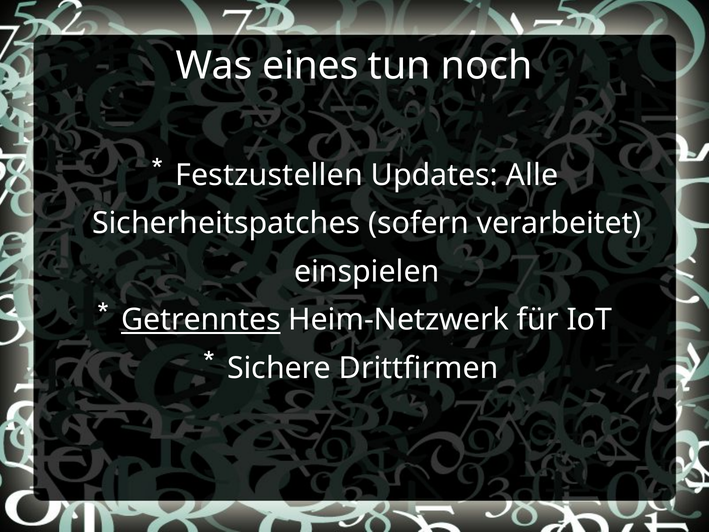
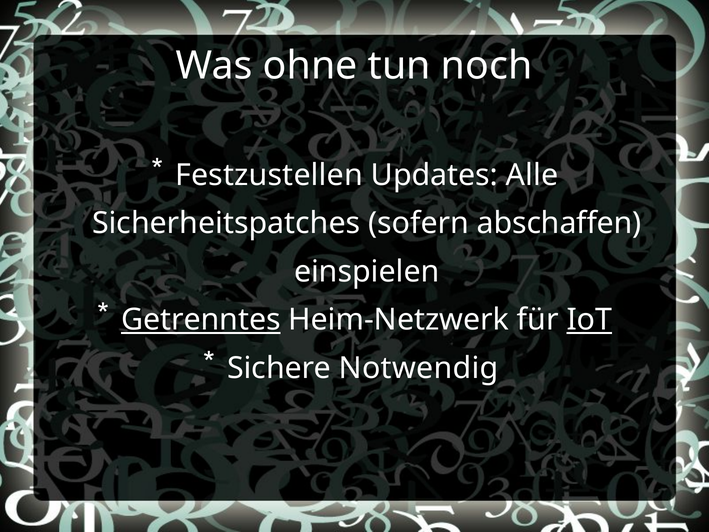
eines: eines -> ohne
verarbeitet: verarbeitet -> abschaffen
IoT underline: none -> present
Drittfirmen: Drittfirmen -> Notwendig
